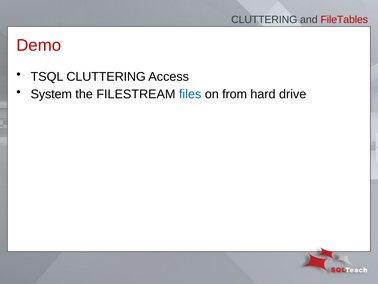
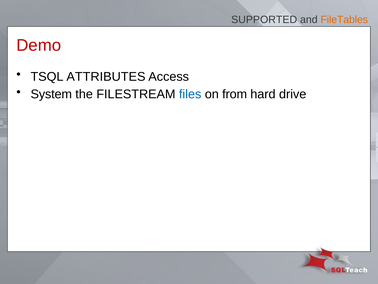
CLUTTERING at (264, 20): CLUTTERING -> SUPPORTED
FileTables colour: red -> orange
TSQL CLUTTERING: CLUTTERING -> ATTRIBUTES
